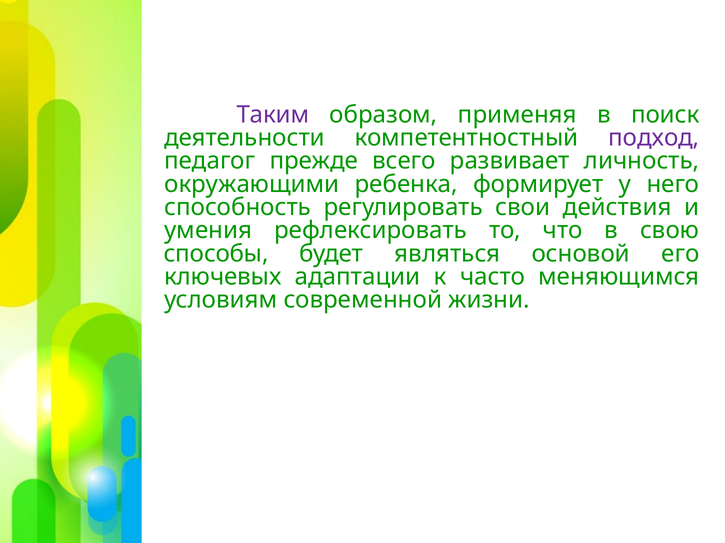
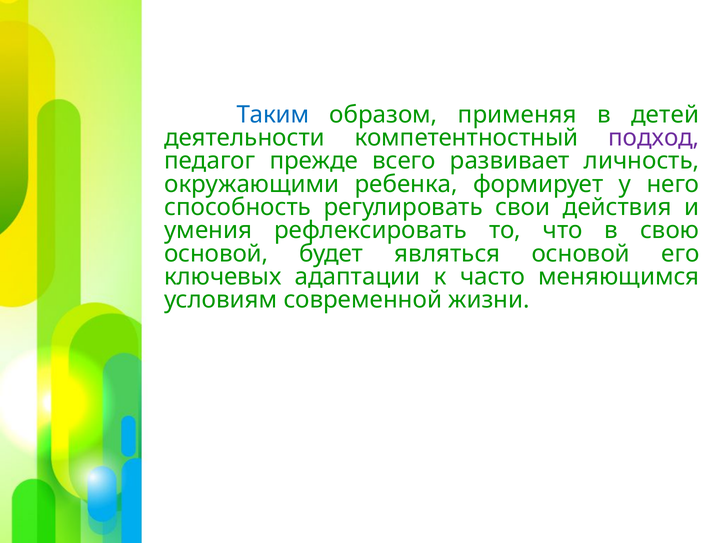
Таким colour: purple -> blue
поиск: поиск -> детей
способы at (216, 254): способы -> основой
